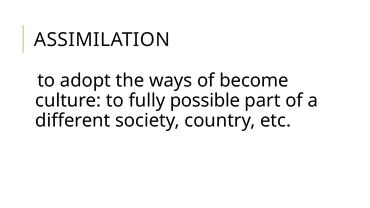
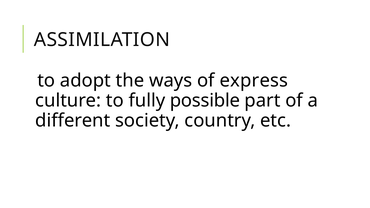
become: become -> express
